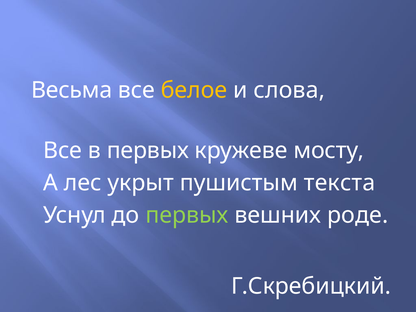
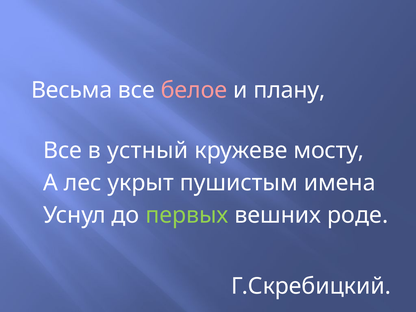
белое colour: yellow -> pink
слова: слова -> плану
в первых: первых -> устный
текста: текста -> имена
